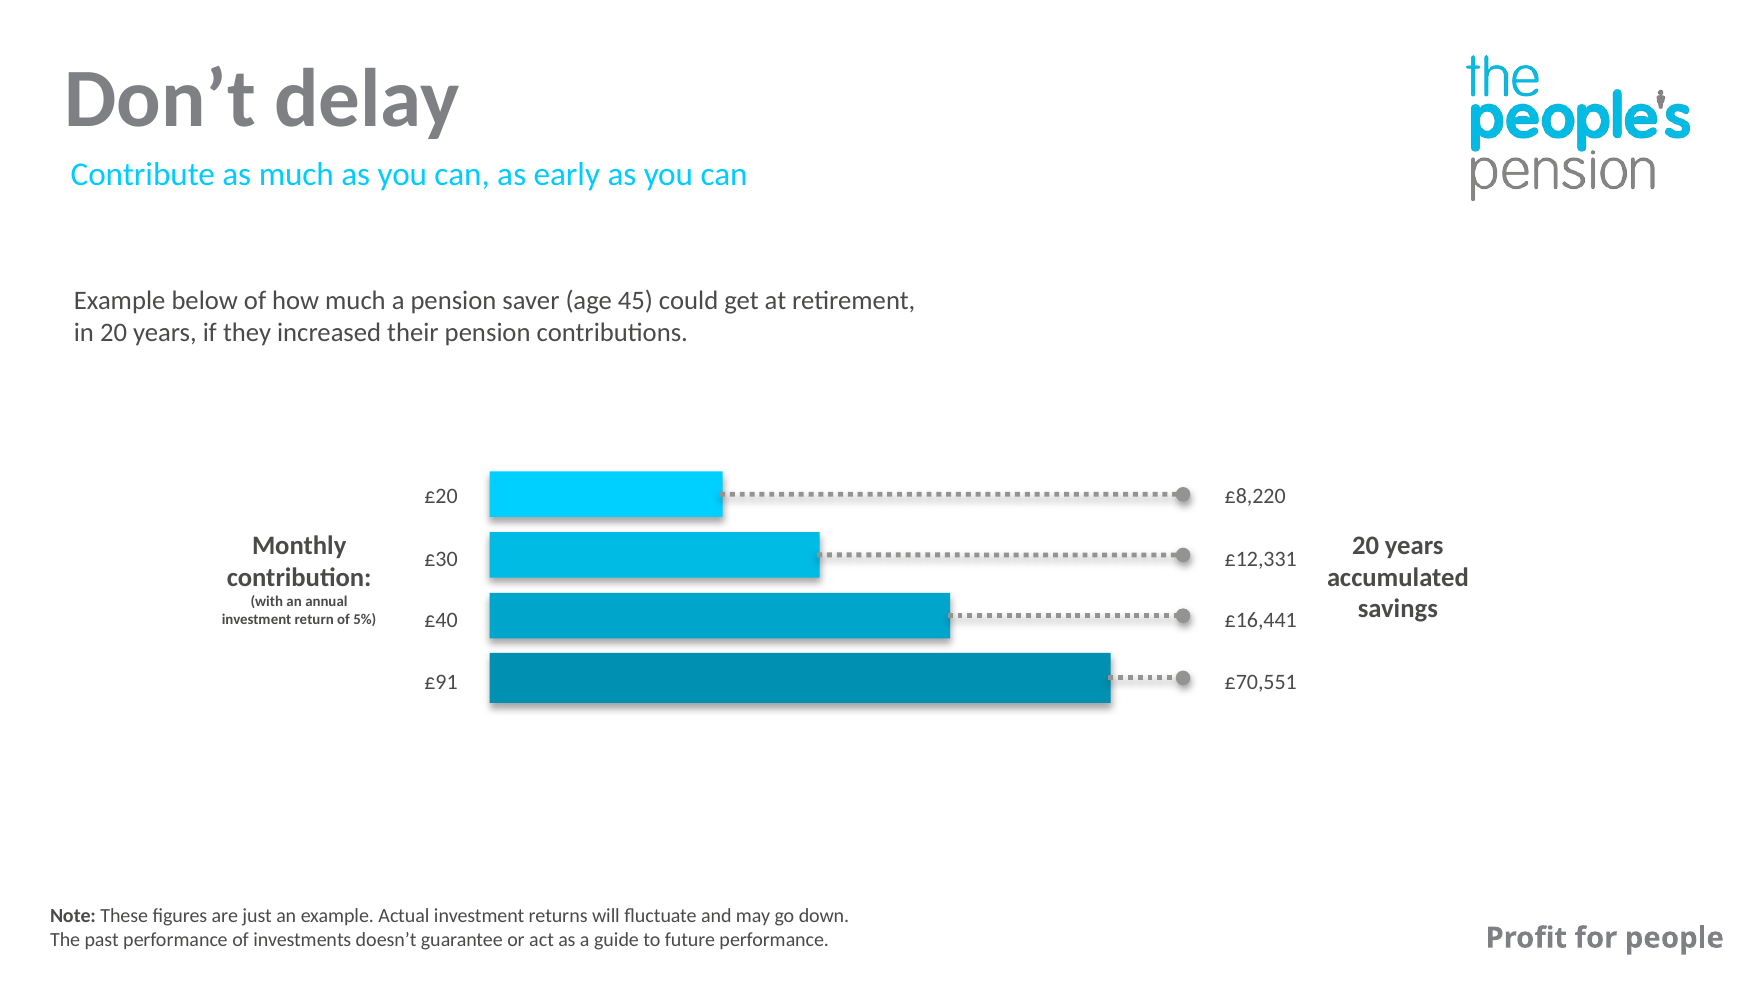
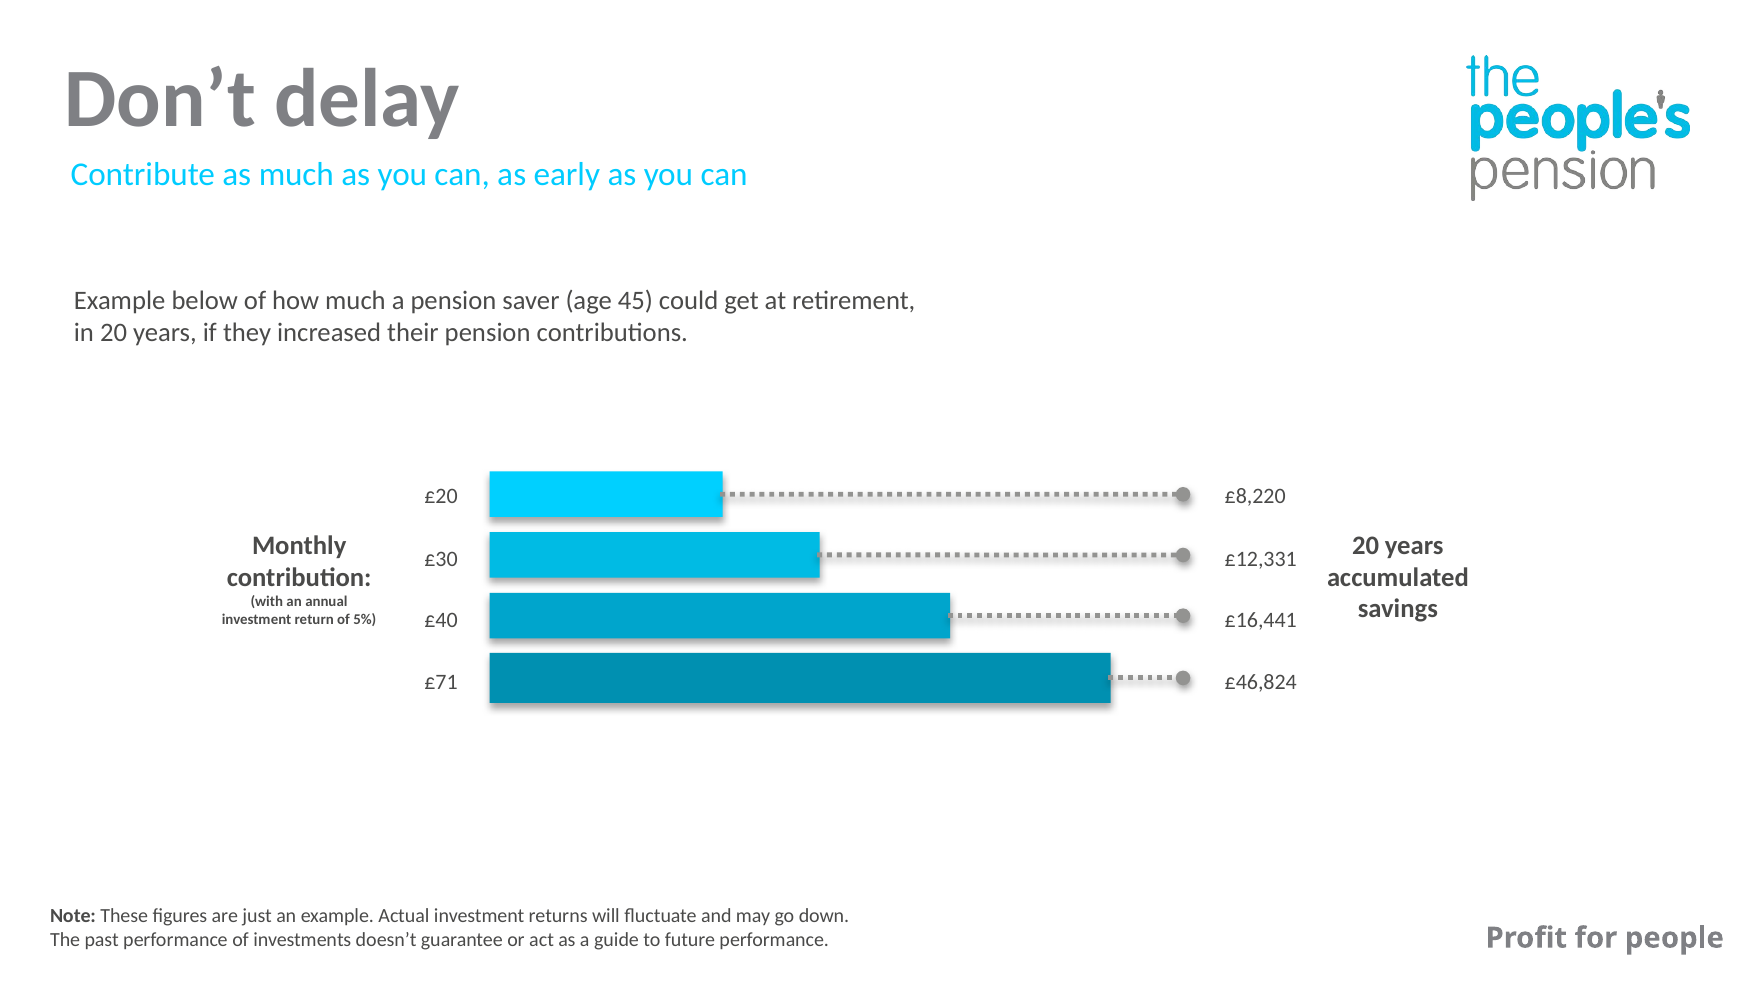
£91: £91 -> £71
£70,551: £70,551 -> £46,824
